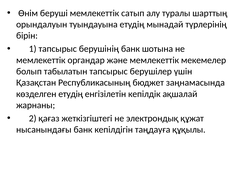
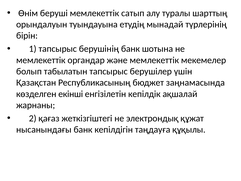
көзделген етудiң: етудiң -> екінші
